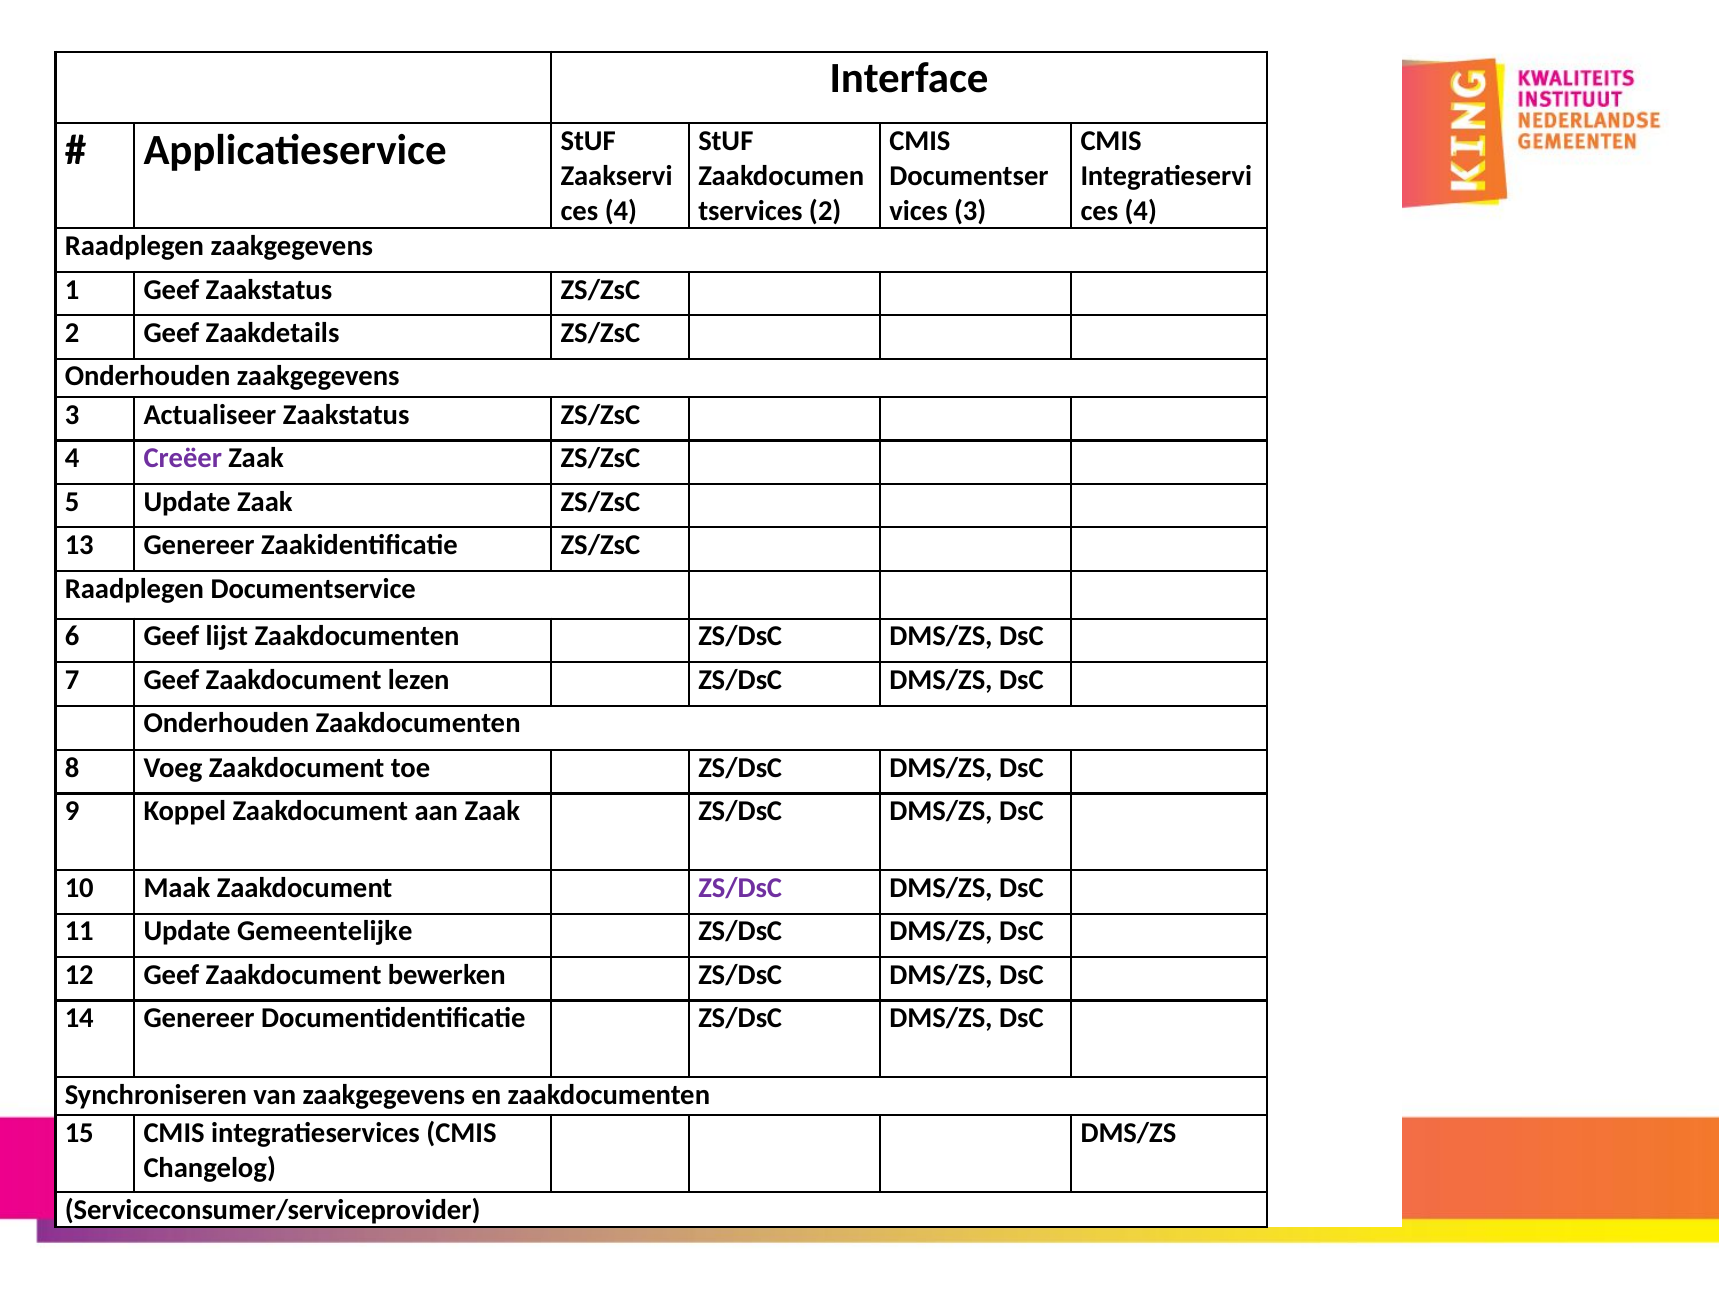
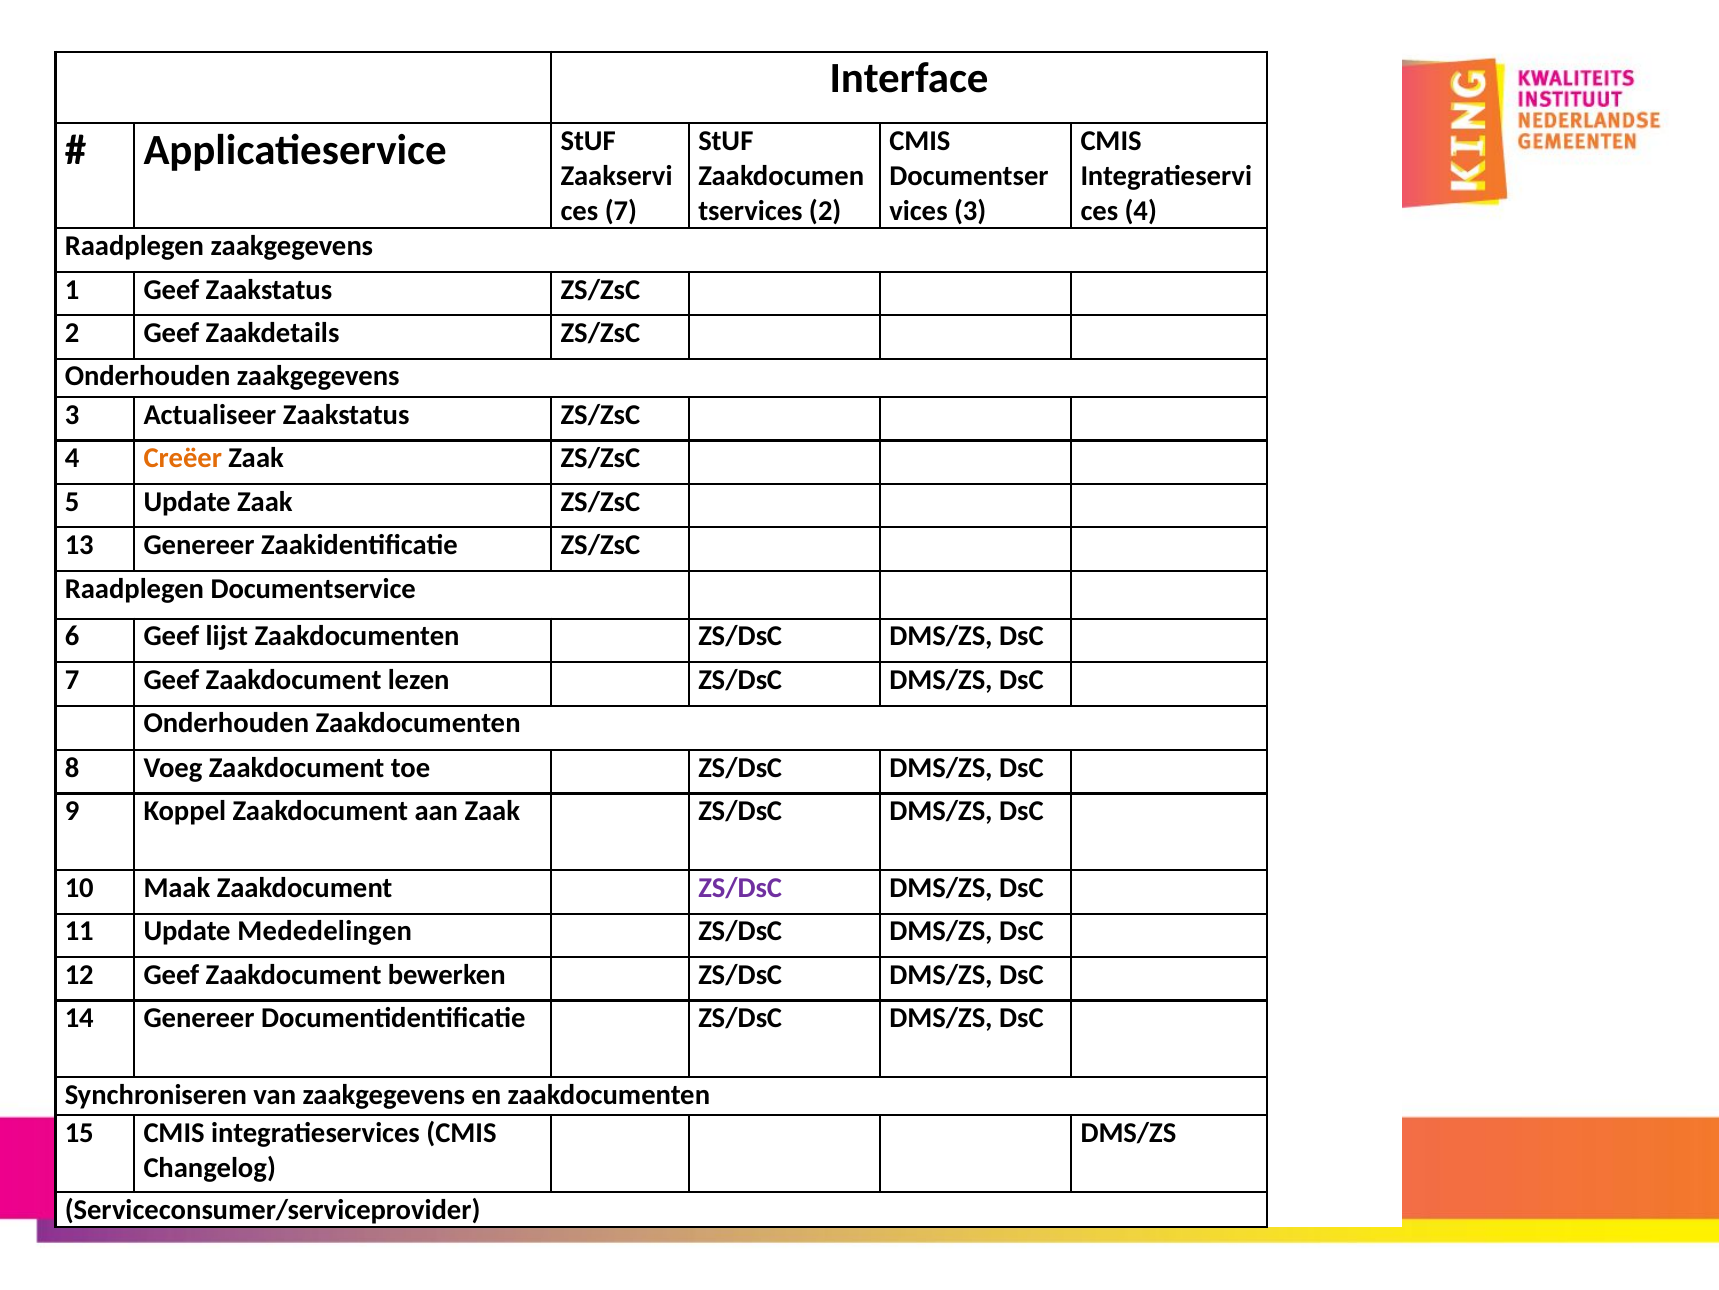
4 at (621, 211): 4 -> 7
Creëer colour: purple -> orange
Gemeentelijke: Gemeentelijke -> Mededelingen
